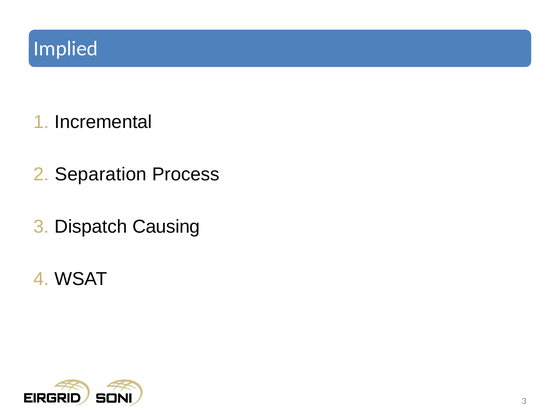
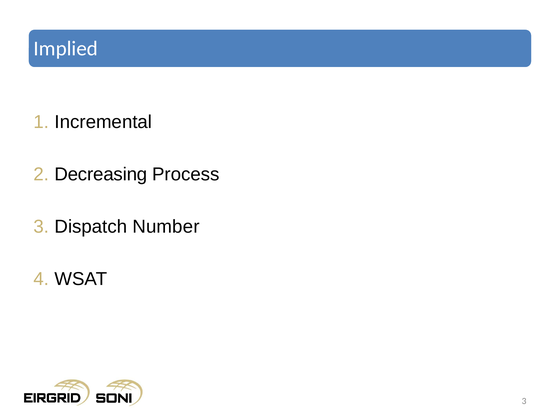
Separation: Separation -> Decreasing
Causing: Causing -> Number
